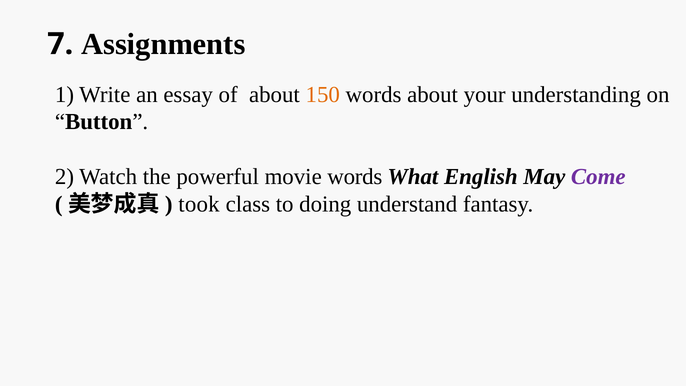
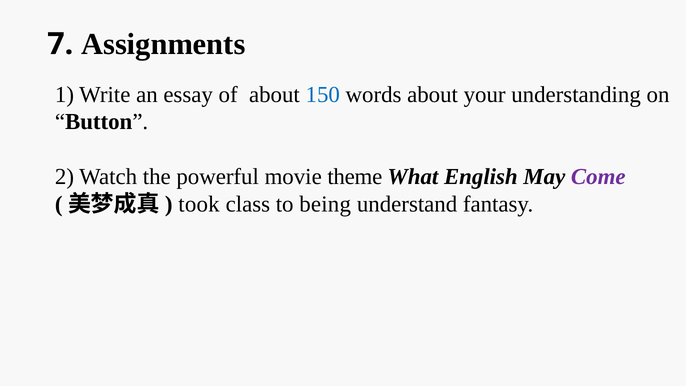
150 colour: orange -> blue
movie words: words -> theme
doing: doing -> being
